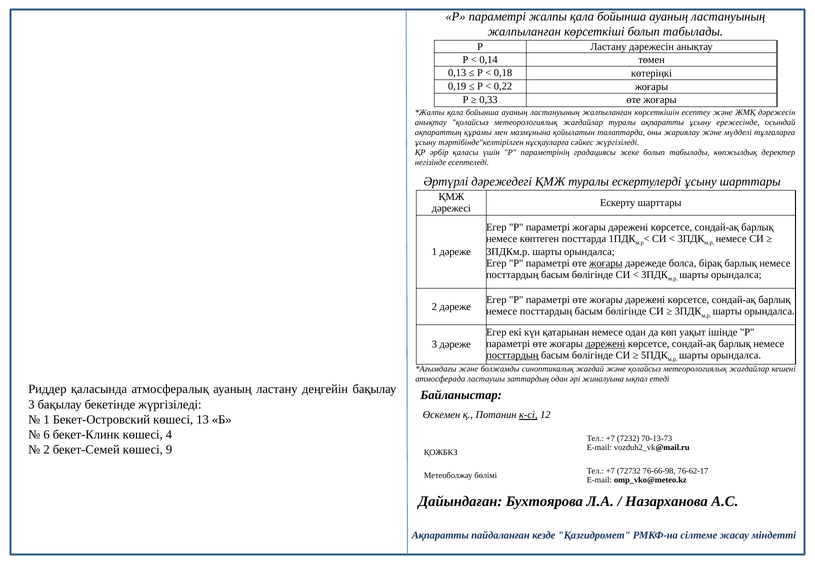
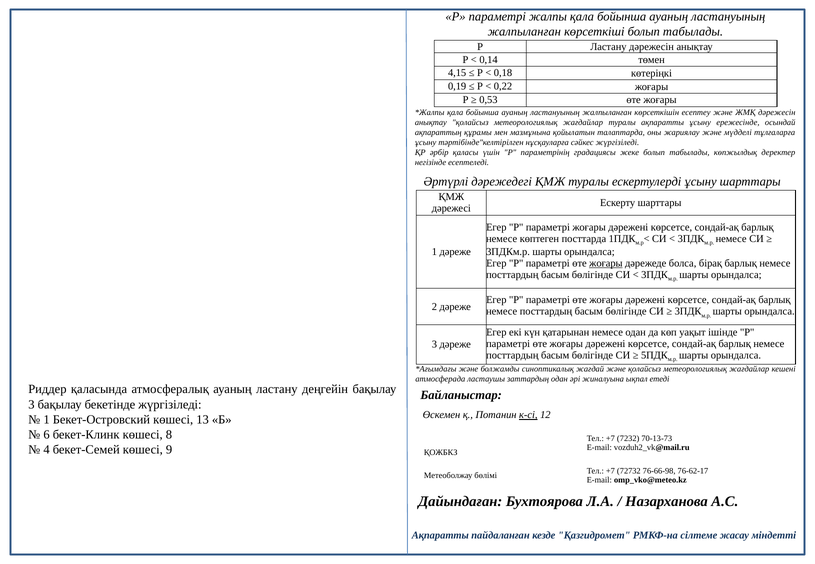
0,13: 0,13 -> 4,15
0,33: 0,33 -> 0,53
дәрежені at (605, 344) underline: present -> none
посттардың at (512, 355) underline: present -> none
4: 4 -> 8
2 at (47, 450): 2 -> 4
